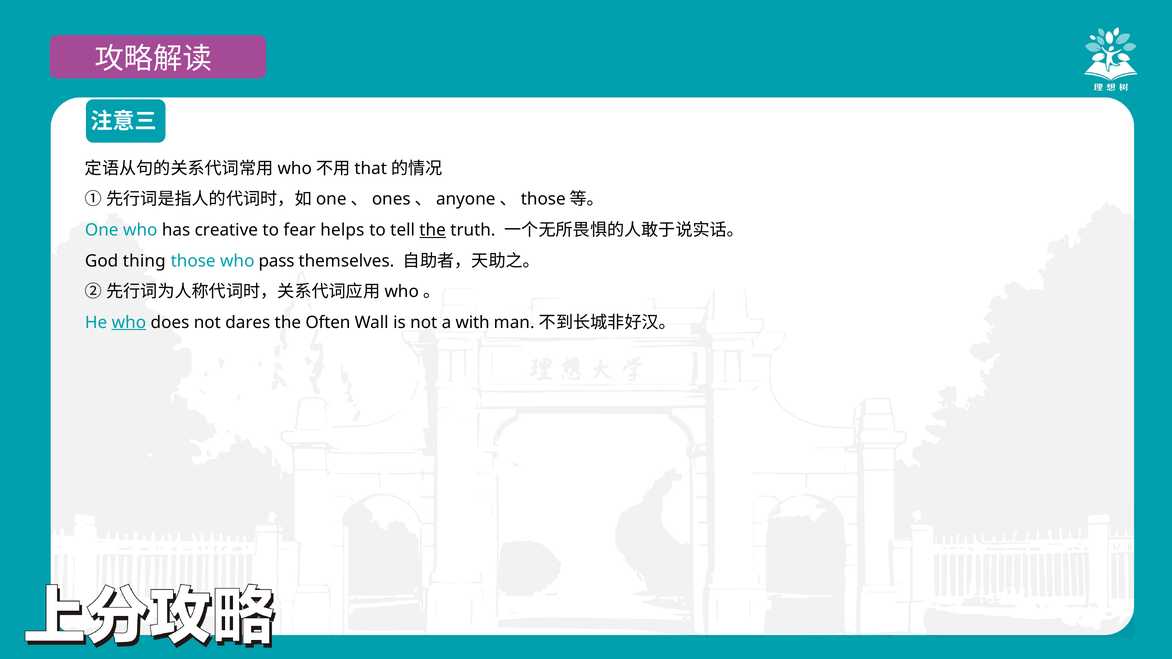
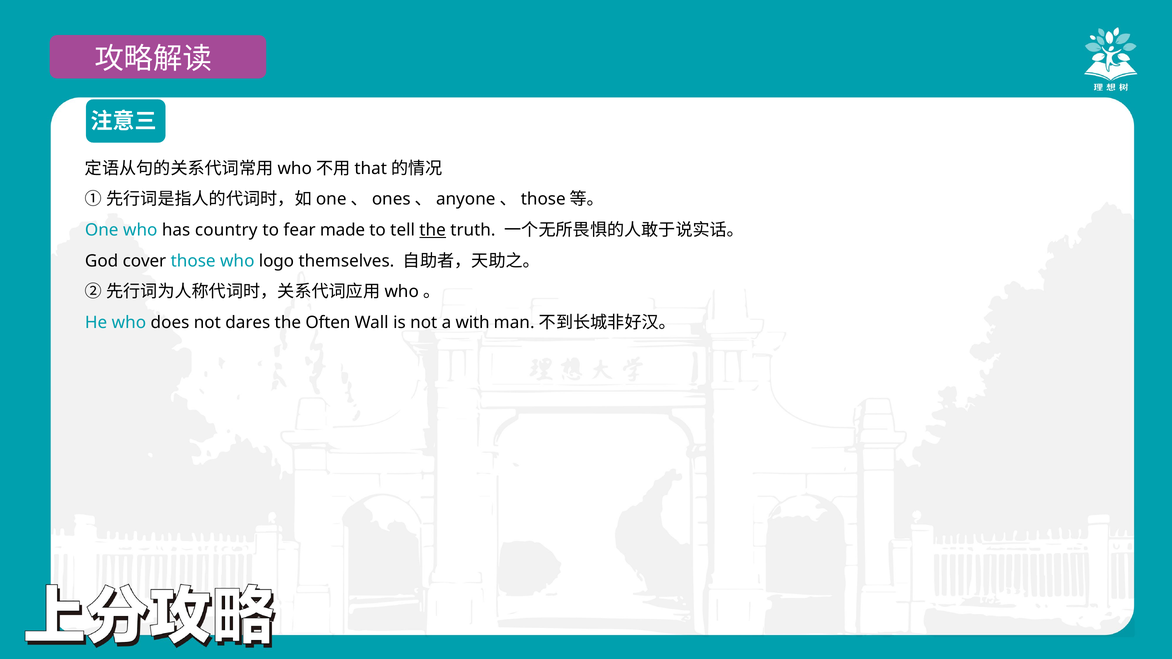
creative: creative -> country
helps: helps -> made
thing: thing -> cover
pass: pass -> logo
who at (129, 322) underline: present -> none
